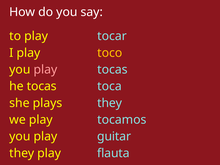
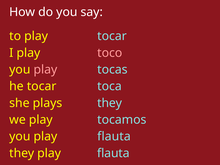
toco colour: yellow -> pink
he tocas: tocas -> tocar
you play guitar: guitar -> flauta
